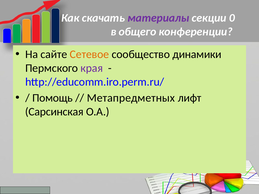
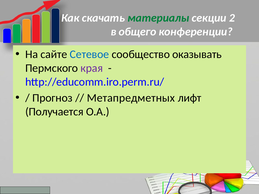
материалы colour: purple -> green
0: 0 -> 2
Сетевое colour: orange -> blue
динамики: динамики -> оказывать
Помощь: Помощь -> Прогноз
Сарсинская: Сарсинская -> Получается
